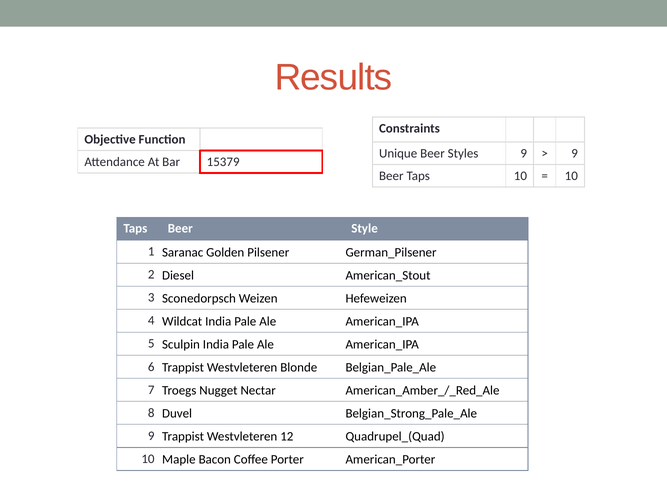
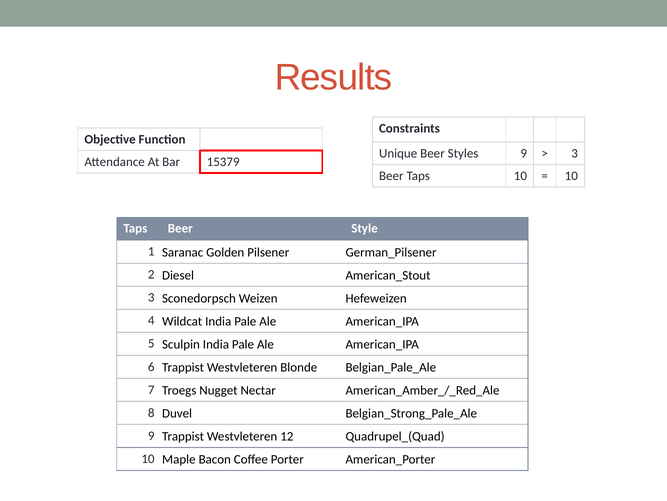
9 at (575, 153): 9 -> 3
